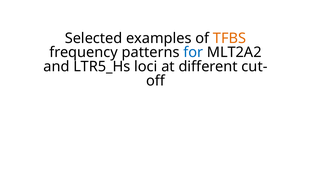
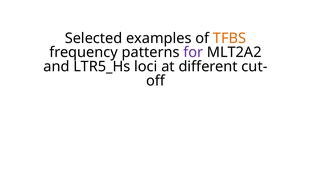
for colour: blue -> purple
